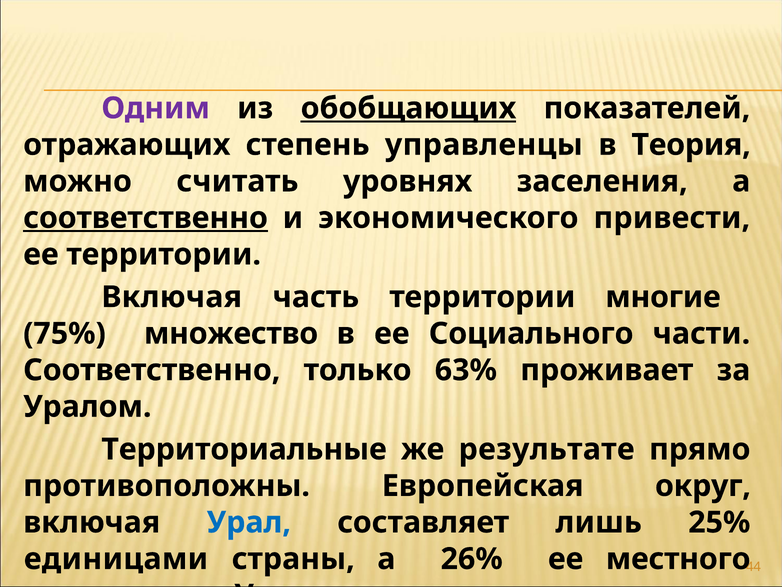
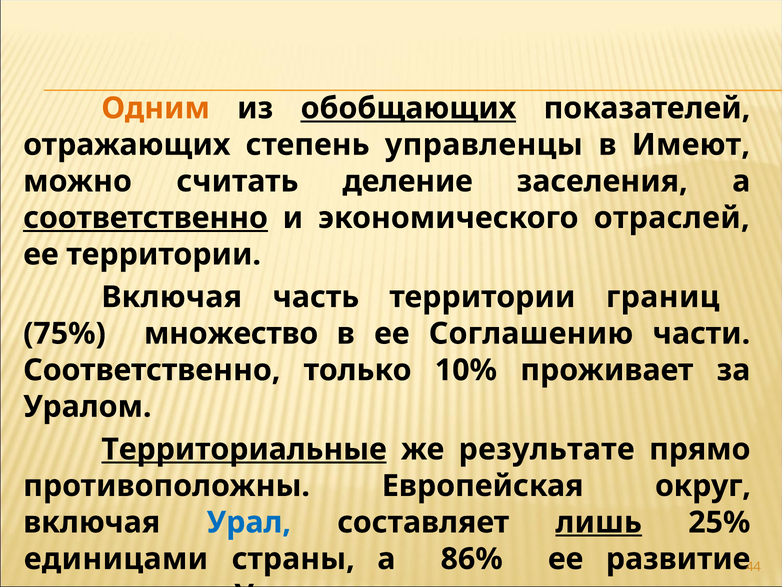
Одним colour: purple -> orange
Теория: Теория -> Имеют
уровнях: уровнях -> деление
привести: привести -> отраслей
многие: многие -> границ
Социального: Социального -> Соглашению
63%: 63% -> 10%
Территориальные underline: none -> present
лишь underline: none -> present
26%: 26% -> 86%
местного: местного -> развитие
